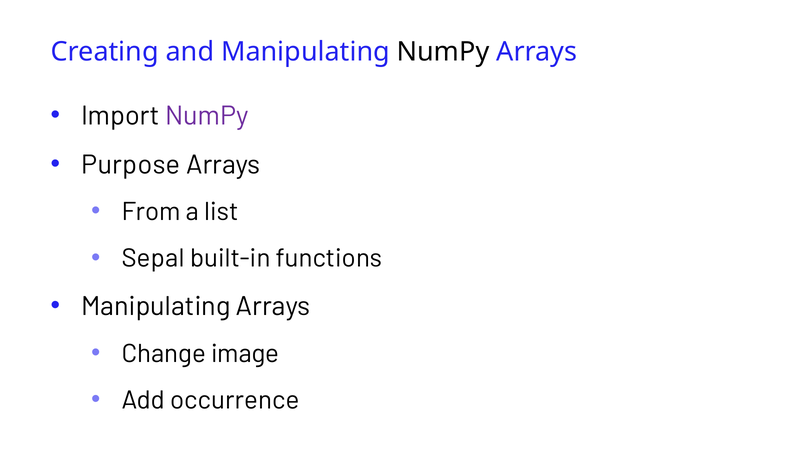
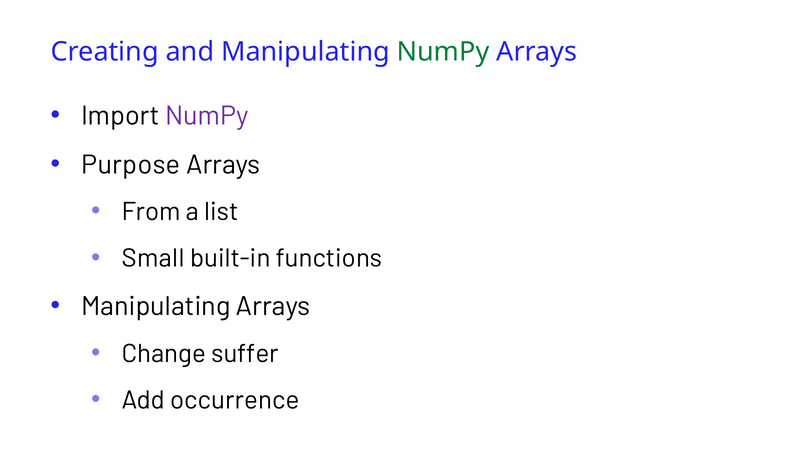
NumPy at (443, 52) colour: black -> green
Sepal: Sepal -> Small
image: image -> suffer
